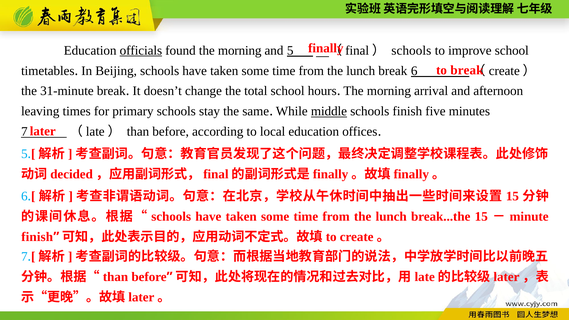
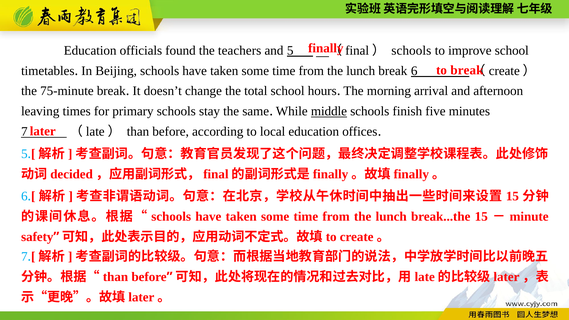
officials underline: present -> none
found the morning: morning -> teachers
31-minute: 31-minute -> 75-minute
finish at (37, 237): finish -> safety
